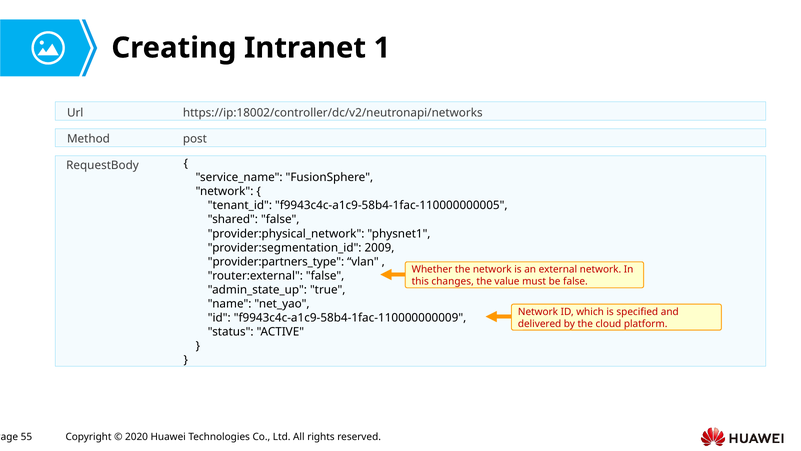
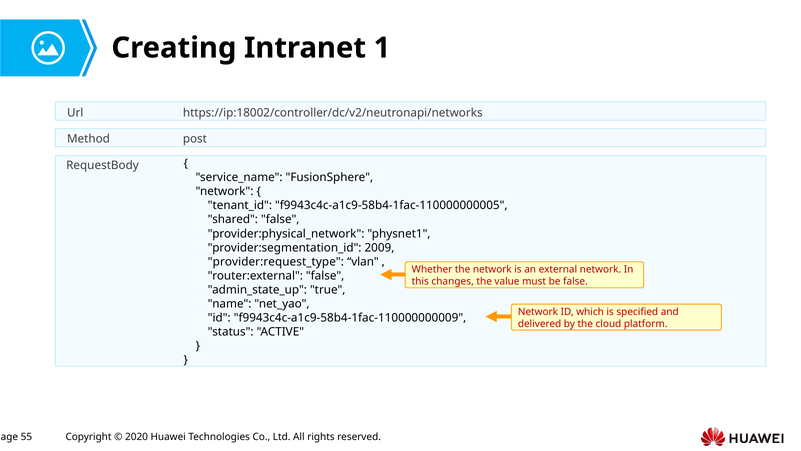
provider:partners_type: provider:partners_type -> provider:request_type
